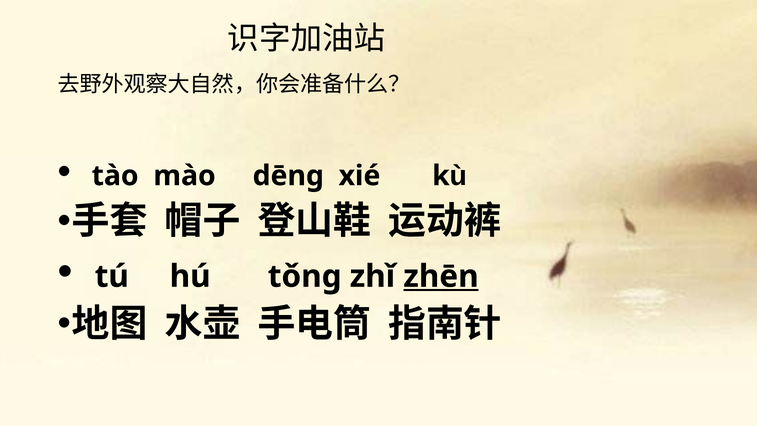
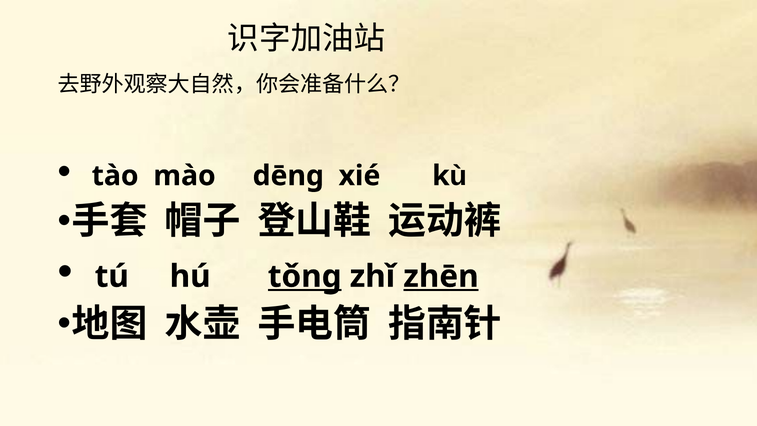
tǒng underline: none -> present
